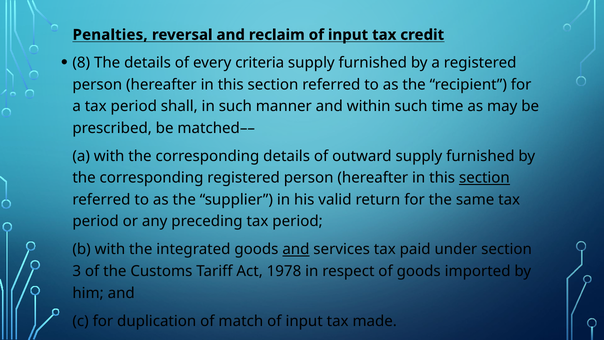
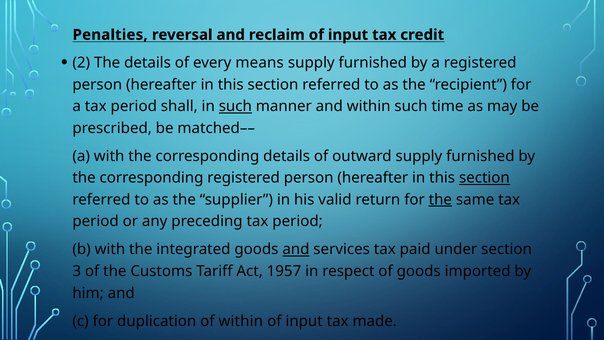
8: 8 -> 2
criteria: criteria -> means
such at (235, 106) underline: none -> present
the at (440, 200) underline: none -> present
1978: 1978 -> 1957
of match: match -> within
